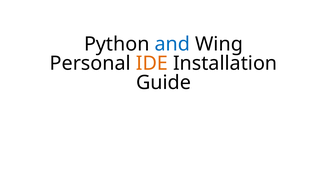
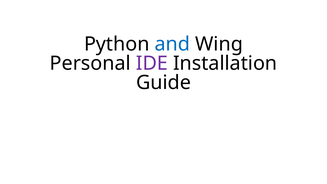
IDE colour: orange -> purple
